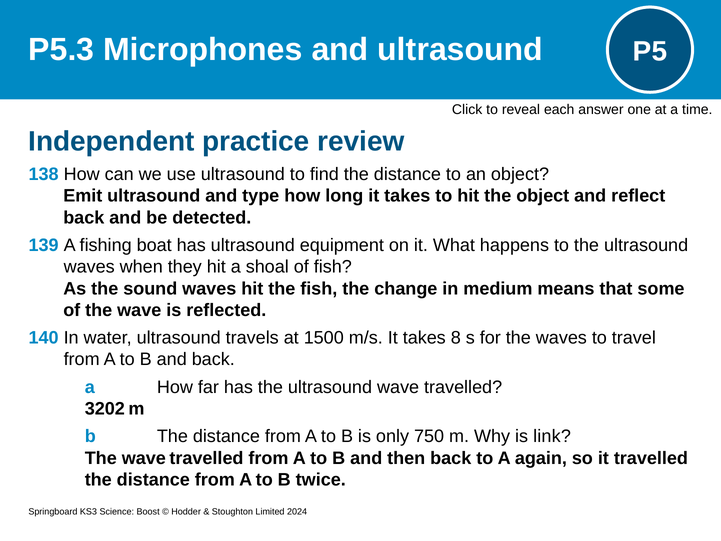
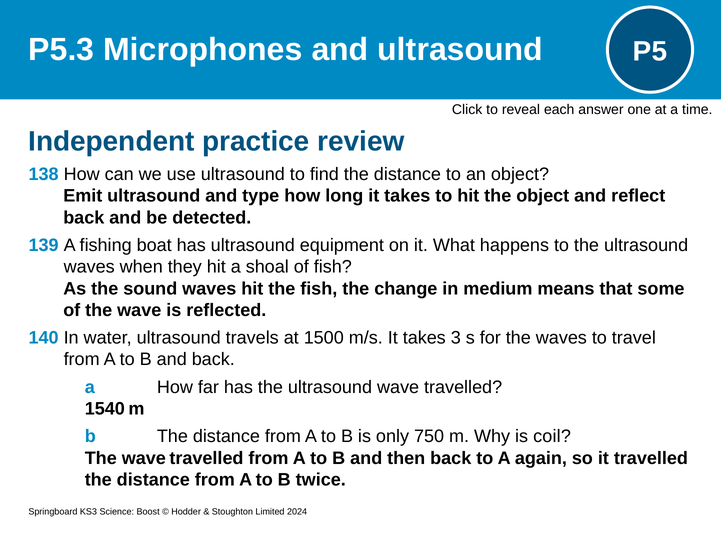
8: 8 -> 3
3202: 3202 -> 1540
link: link -> coil
